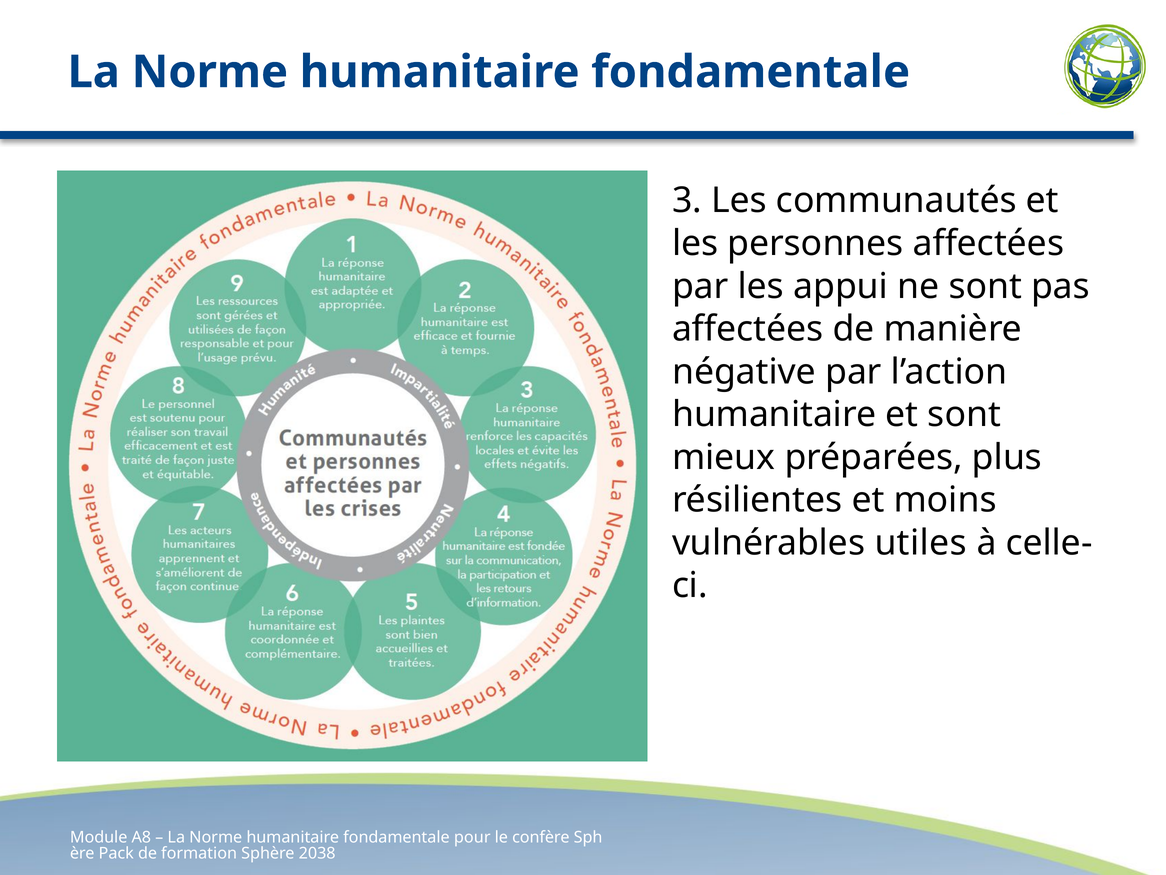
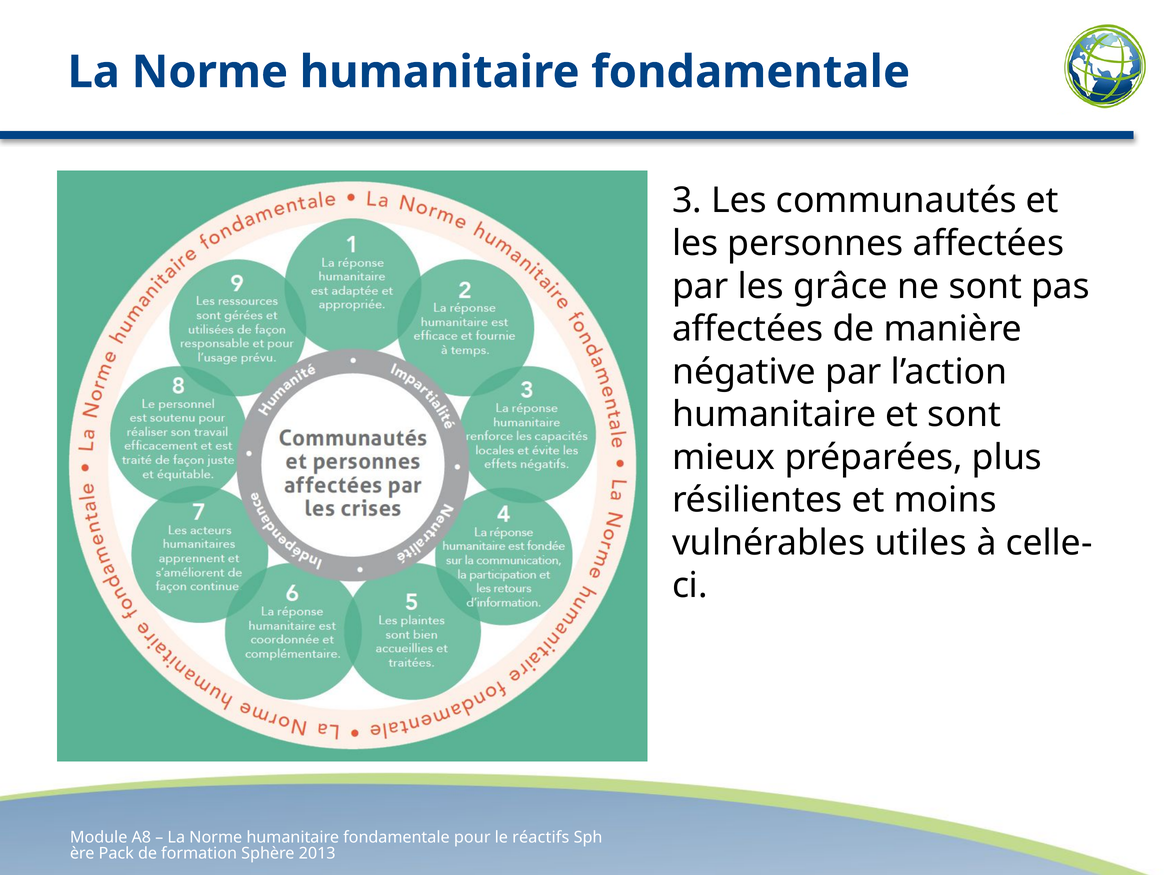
appui: appui -> grâce
confère: confère -> réactifs
2038: 2038 -> 2013
